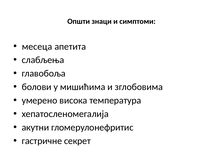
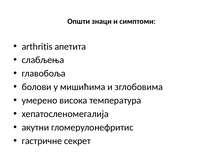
месеца: месеца -> arthritis
